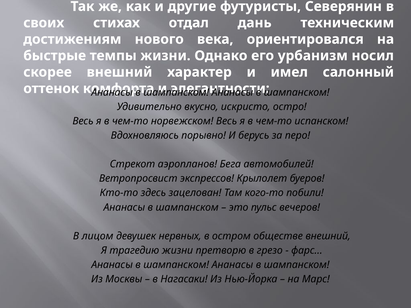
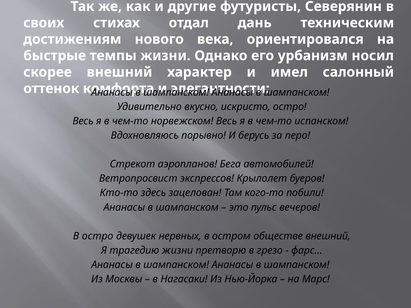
В лицом: лицом -> остро
